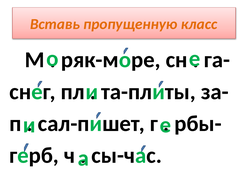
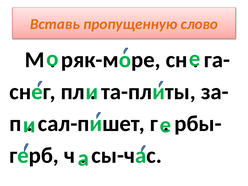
класс: класс -> слово
